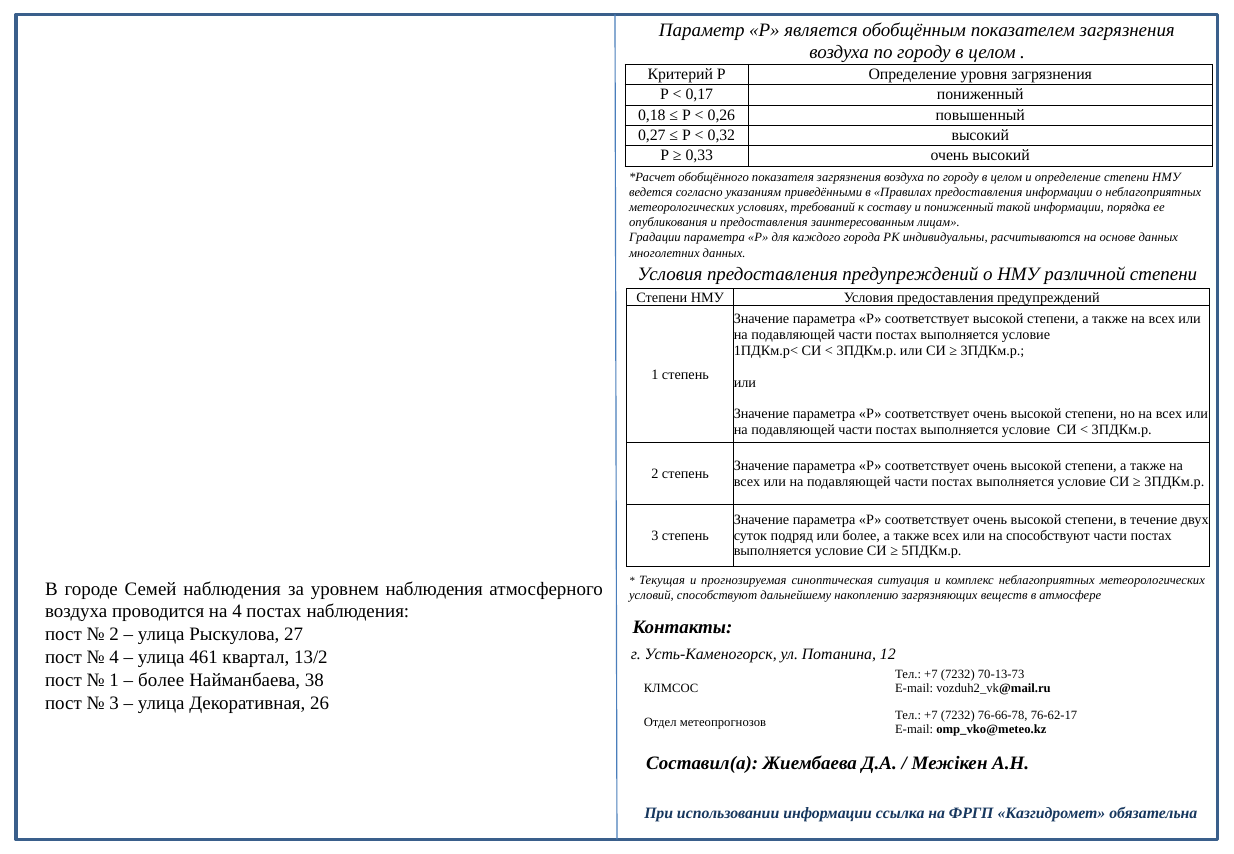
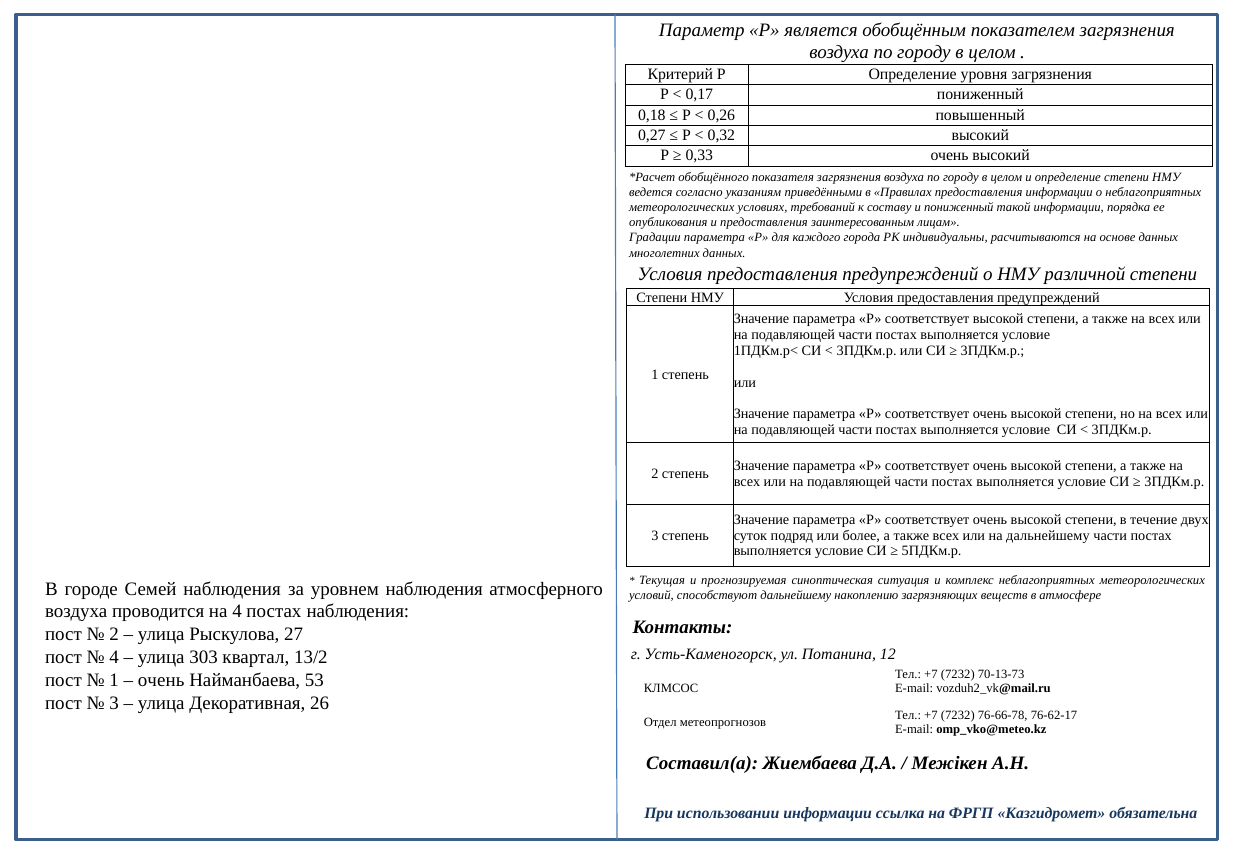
на способствуют: способствуют -> дальнейшему
461: 461 -> 303
более at (161, 680): более -> очень
38: 38 -> 53
